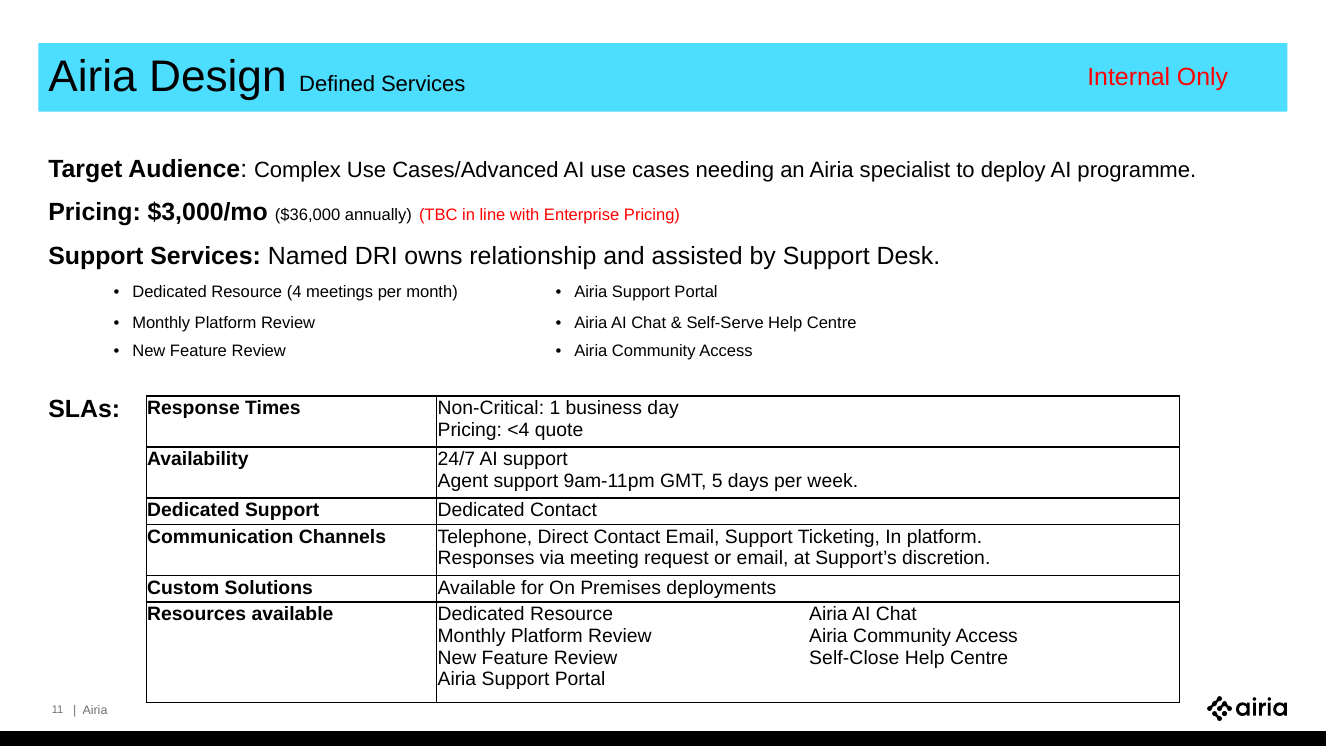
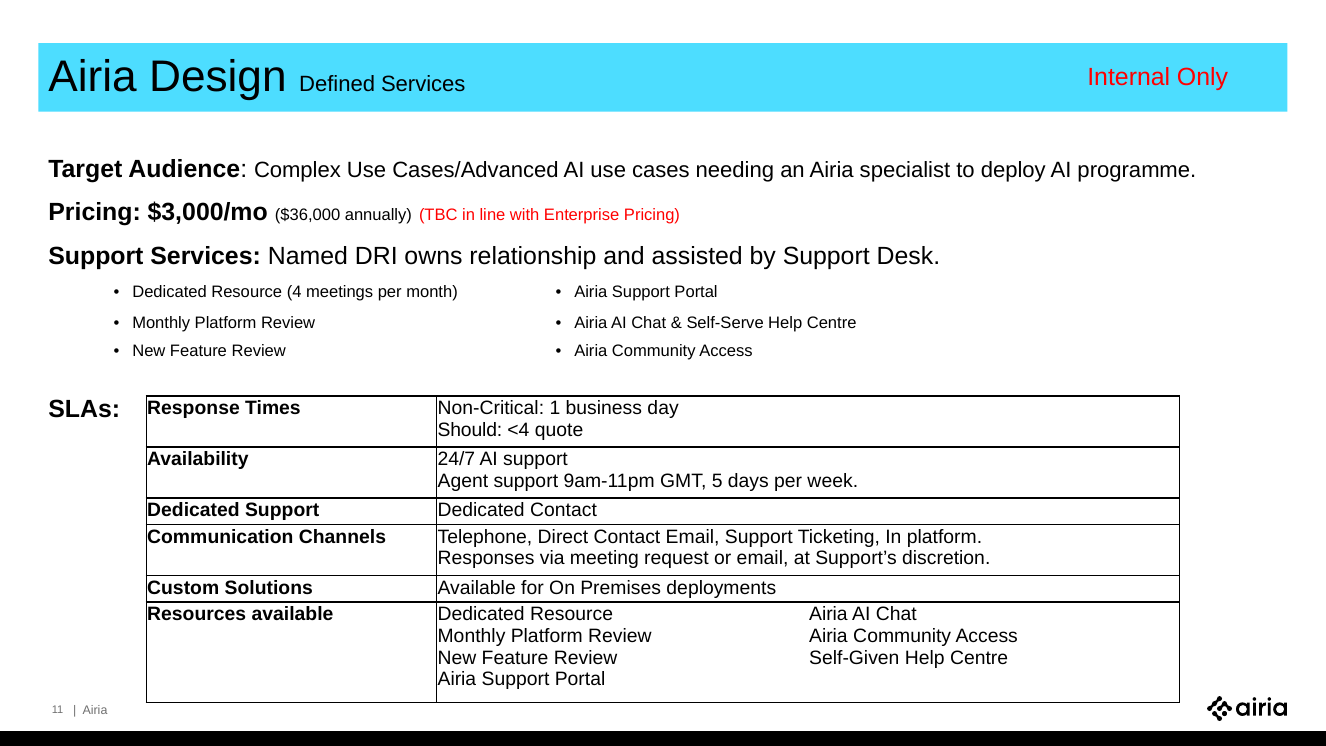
Pricing at (470, 430): Pricing -> Should
Self-Close: Self-Close -> Self-Given
